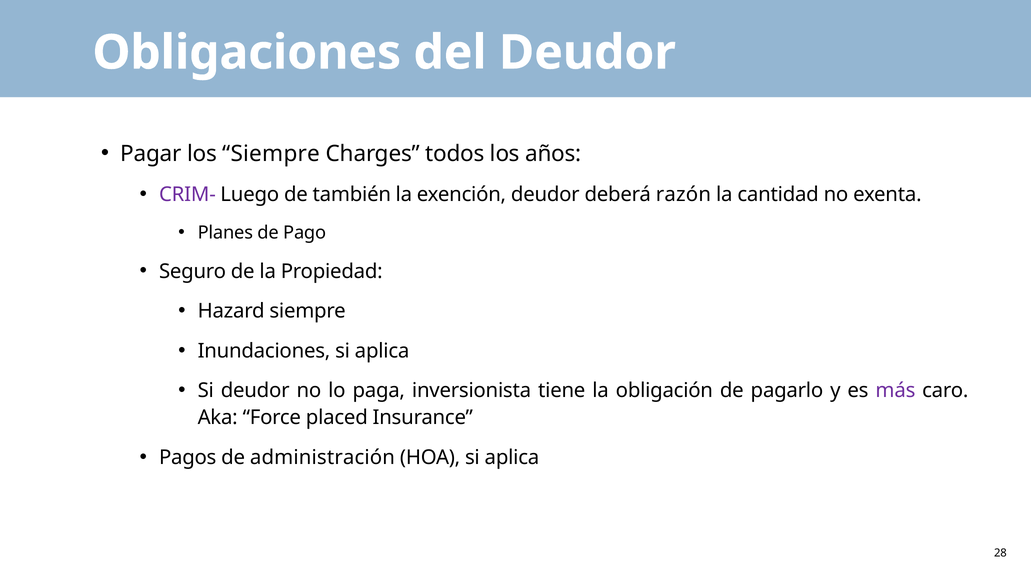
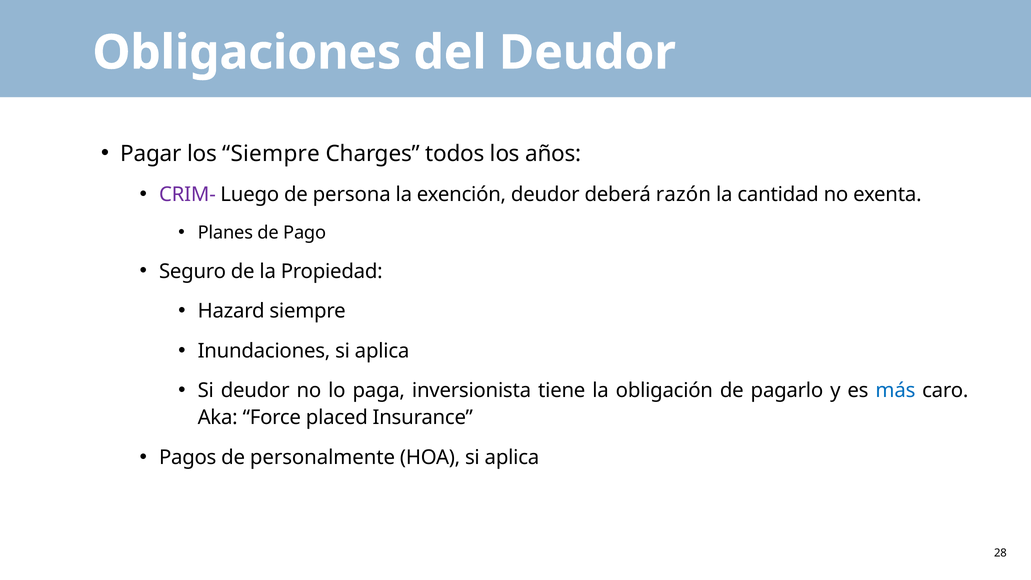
también: también -> persona
más colour: purple -> blue
administración: administración -> personalmente
